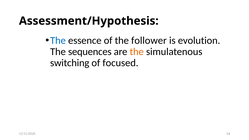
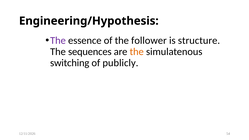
Assessment/Hypothesis: Assessment/Hypothesis -> Engineering/Hypothesis
The at (58, 40) colour: blue -> purple
evolution: evolution -> structure
focused: focused -> publicly
